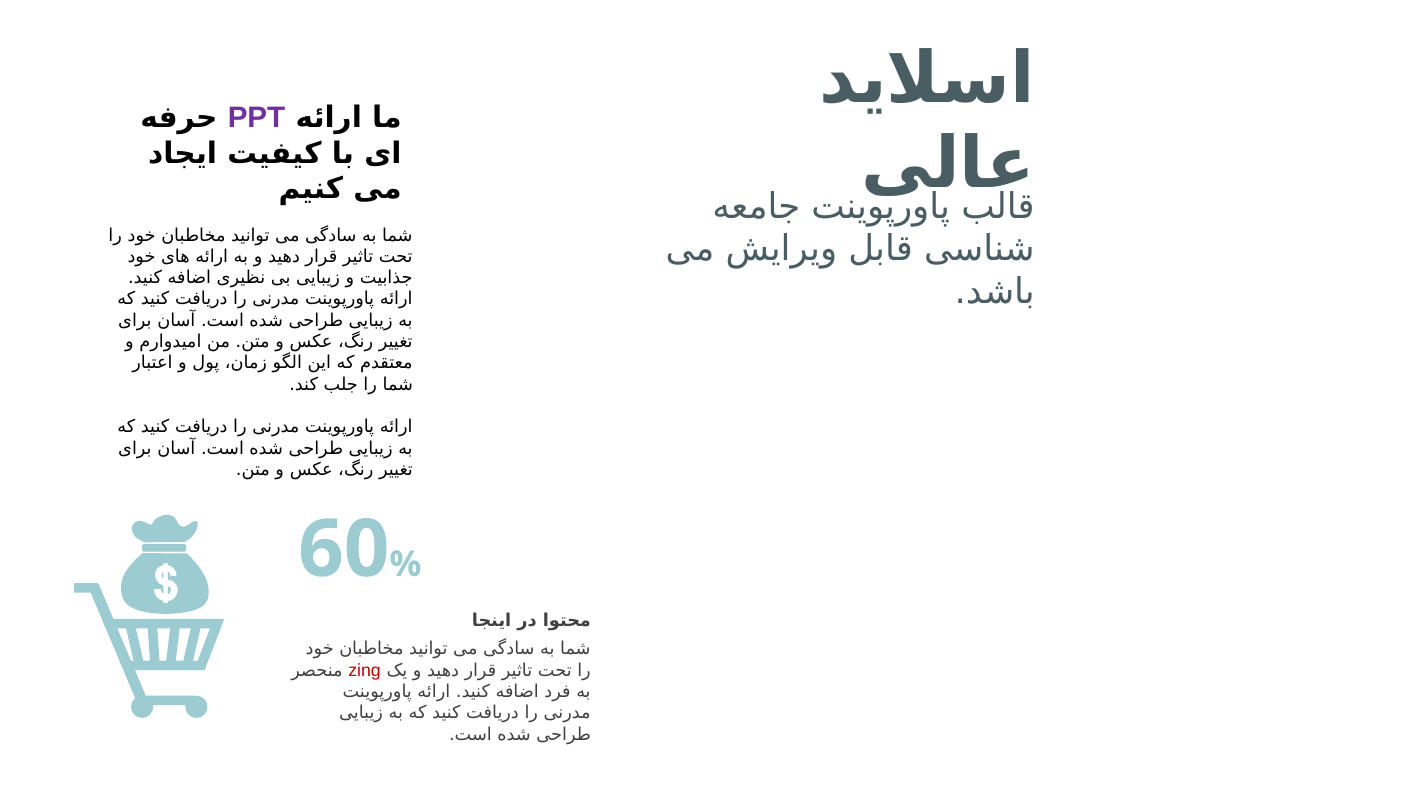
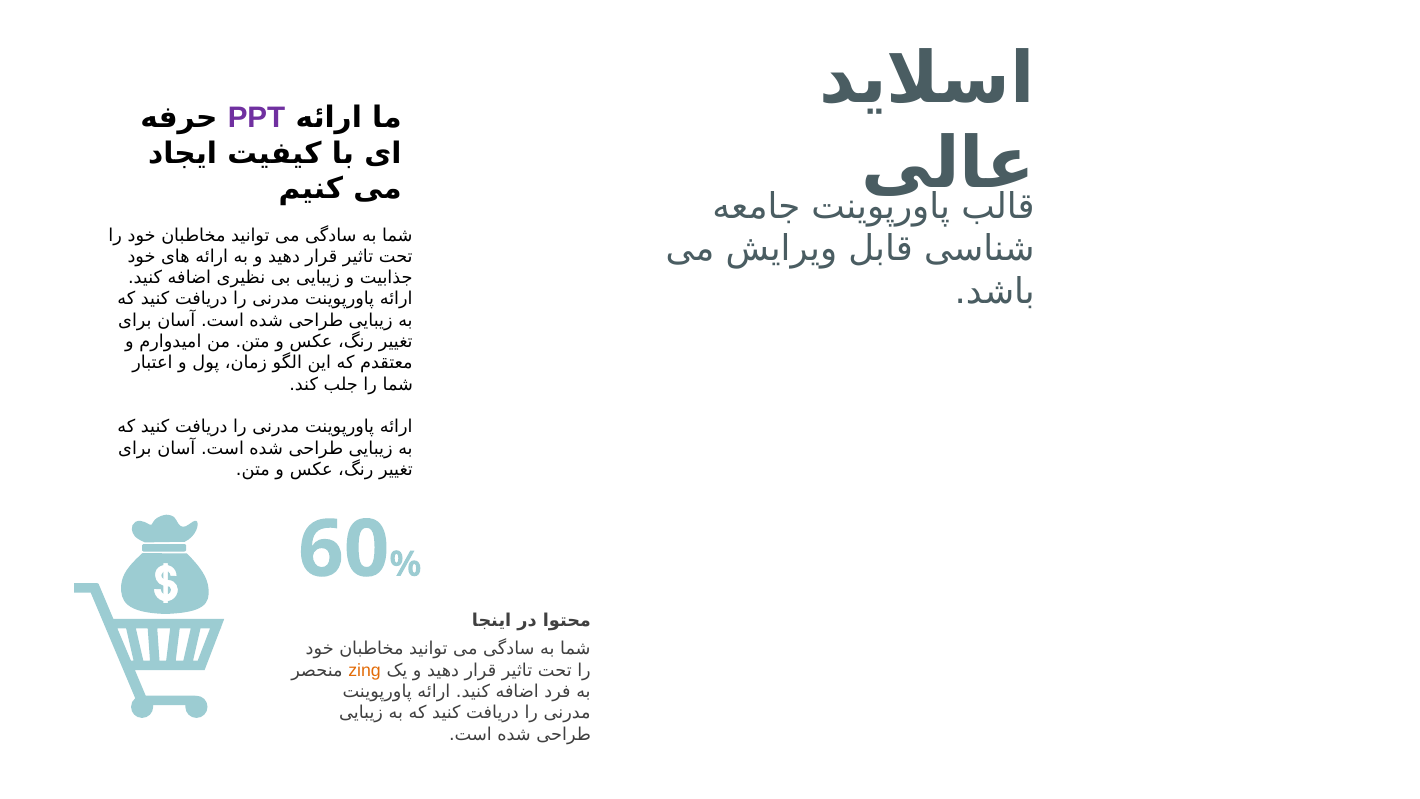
zing colour: red -> orange
